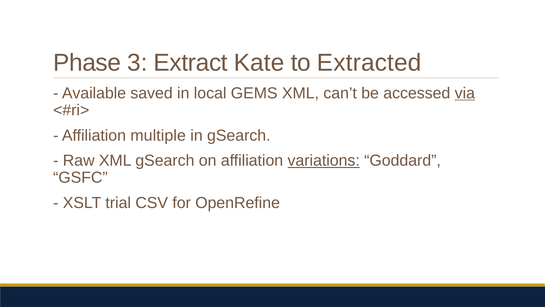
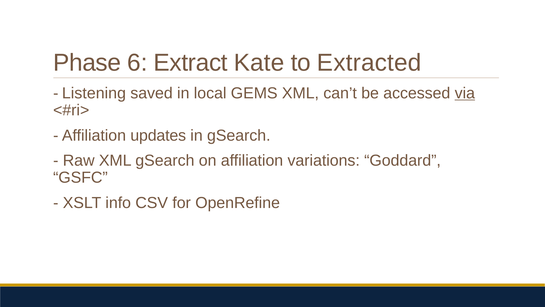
3: 3 -> 6
Available: Available -> Listening
multiple: multiple -> updates
variations underline: present -> none
trial: trial -> info
